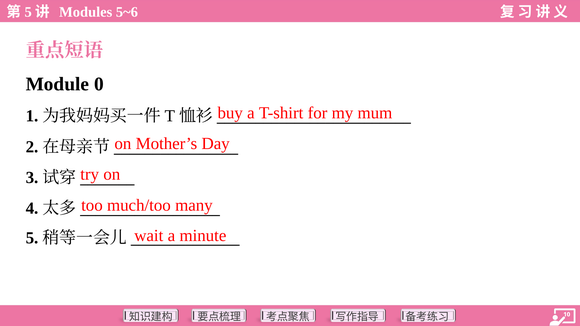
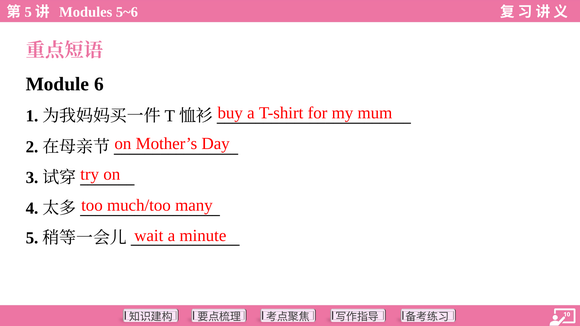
0: 0 -> 6
